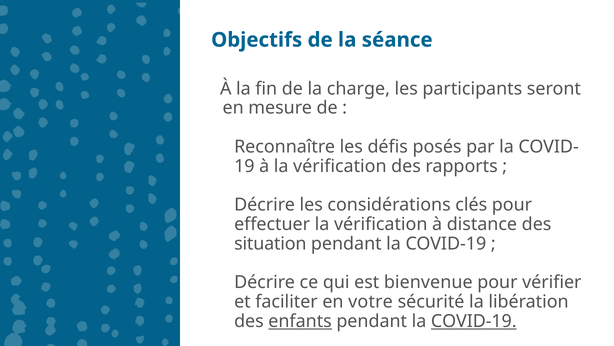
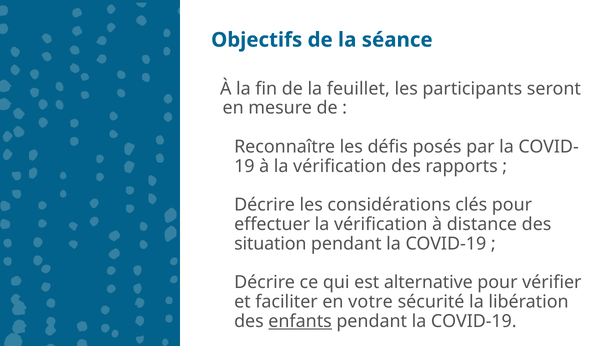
charge: charge -> feuillet
bienvenue: bienvenue -> alternative
COVID-19 at (474, 321) underline: present -> none
